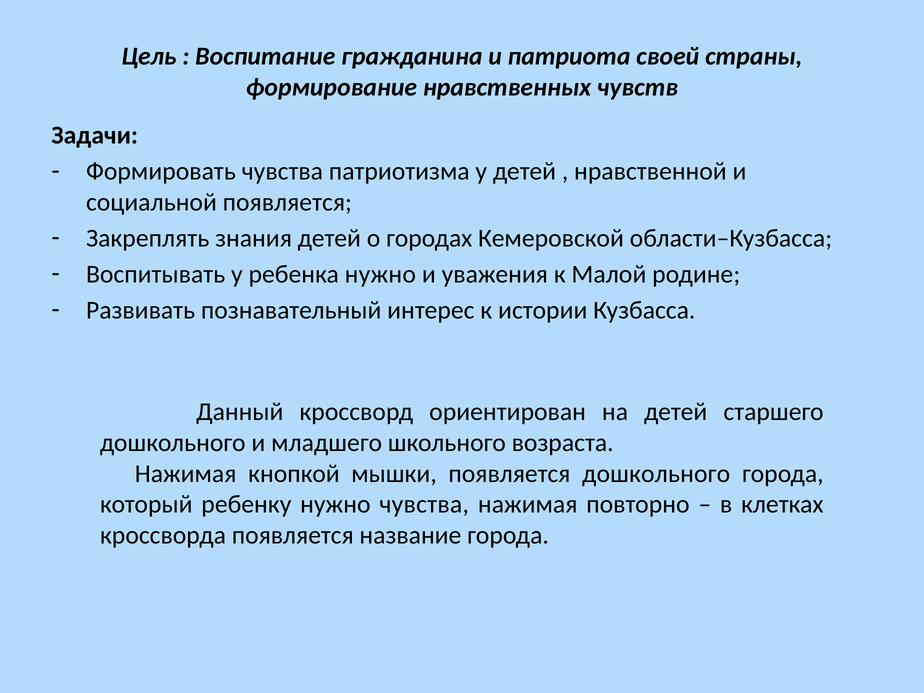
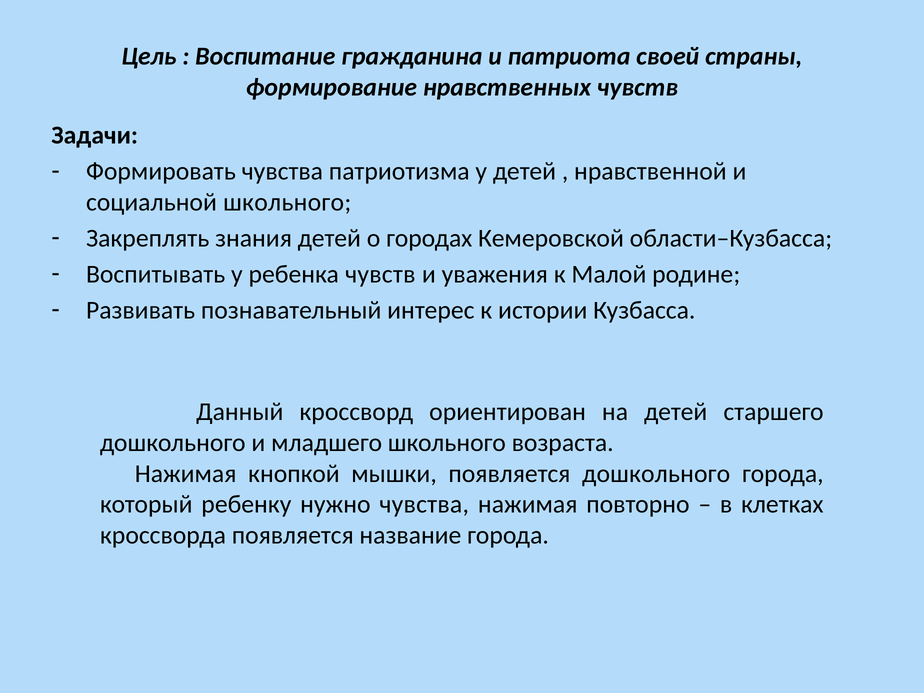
социальной появляется: появляется -> школьного
ребенка нужно: нужно -> чувств
